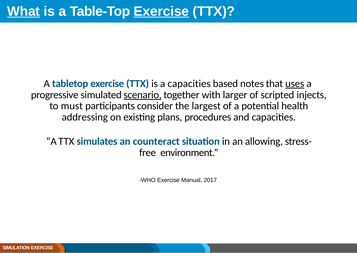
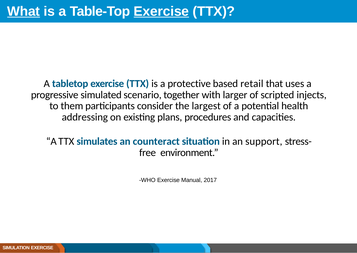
a capacities: capacities -> protective
notes: notes -> retail
uses underline: present -> none
scenario underline: present -> none
must: must -> them
allowing: allowing -> support
